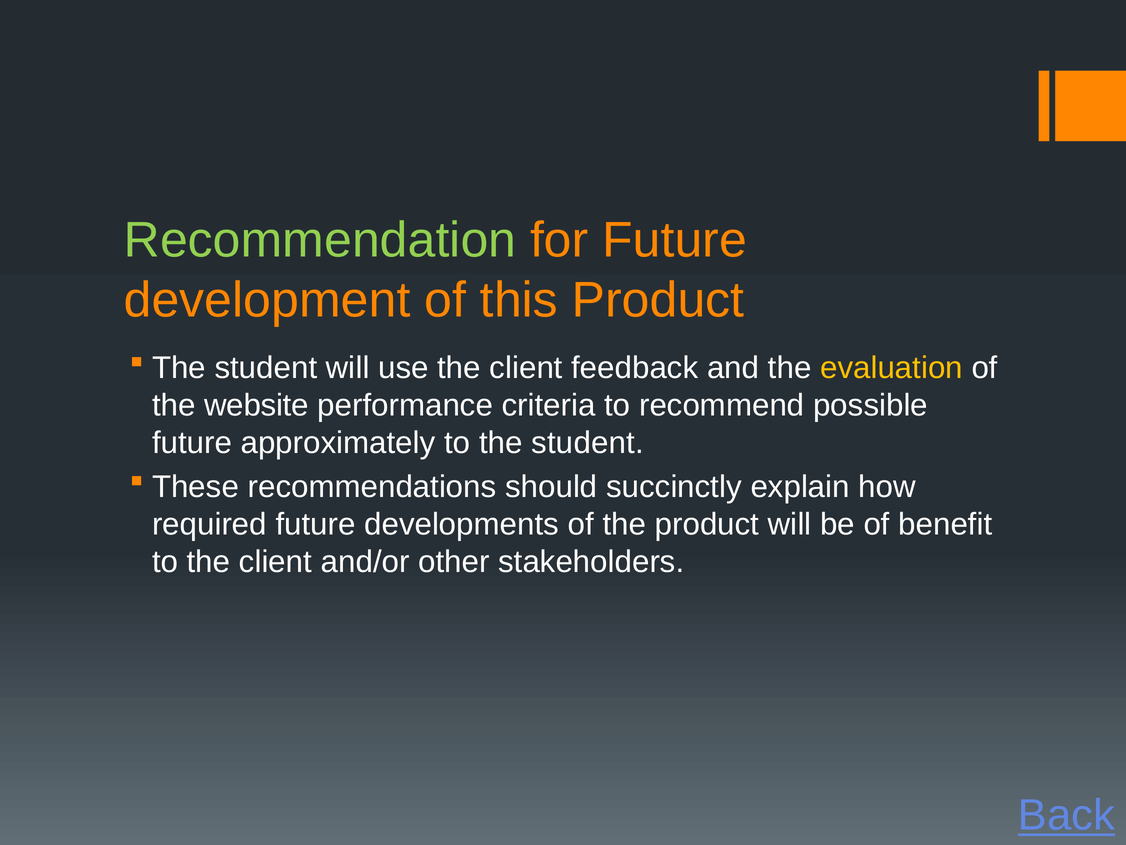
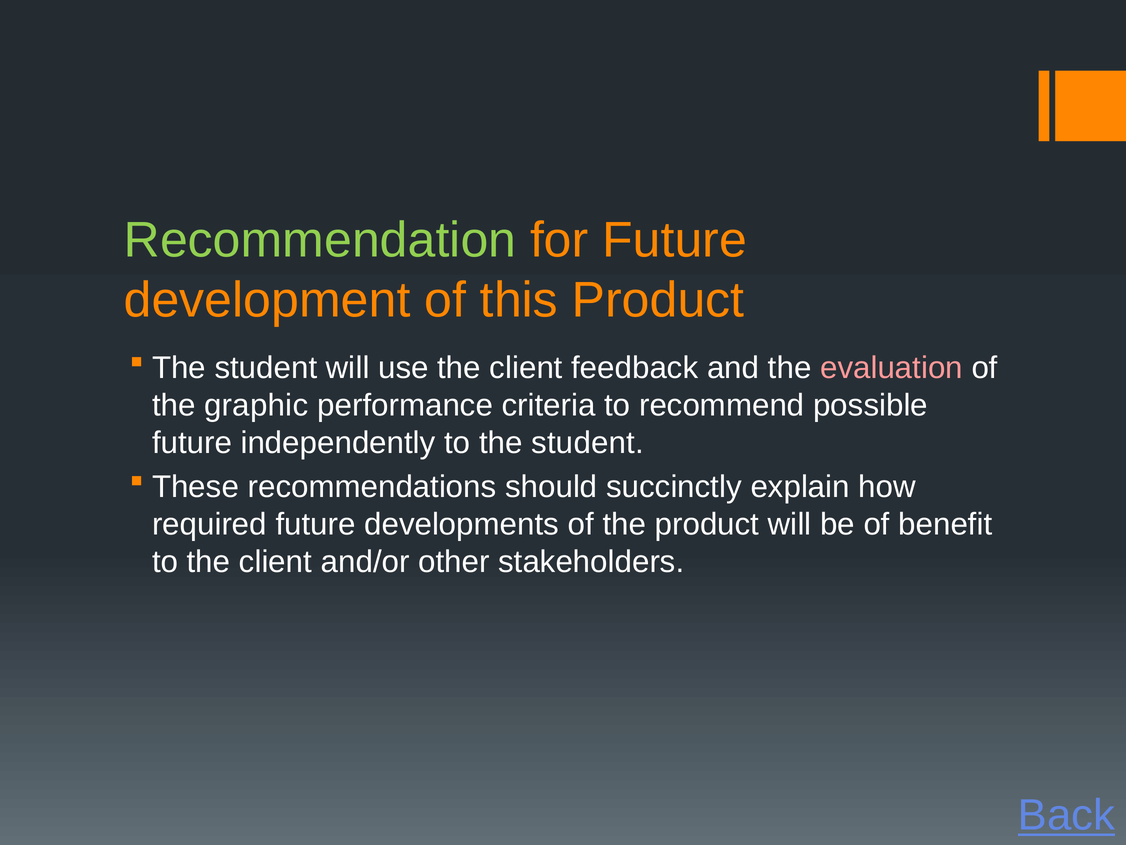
evaluation colour: yellow -> pink
website: website -> graphic
approximately: approximately -> independently
